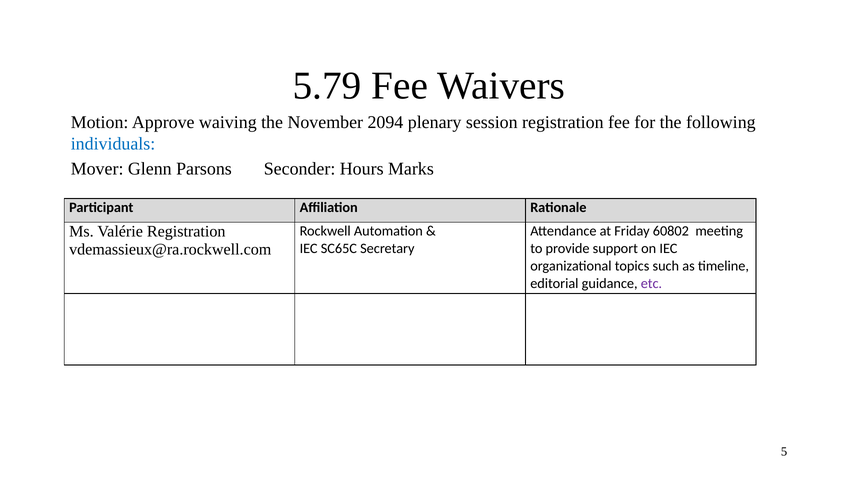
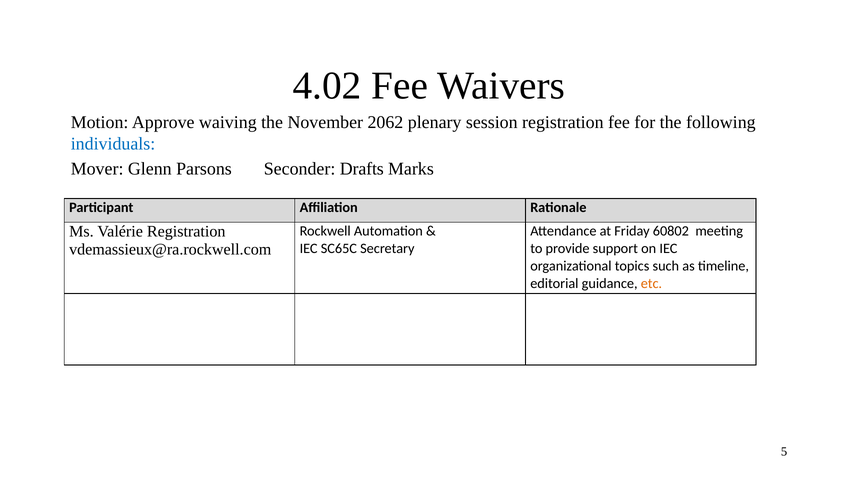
5.79: 5.79 -> 4.02
2094: 2094 -> 2062
Hours: Hours -> Drafts
etc colour: purple -> orange
